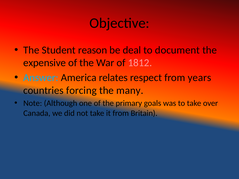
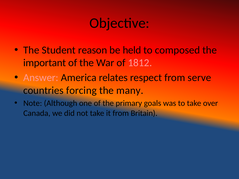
deal: deal -> held
document: document -> composed
expensive: expensive -> important
Answer colour: light blue -> pink
years: years -> serve
